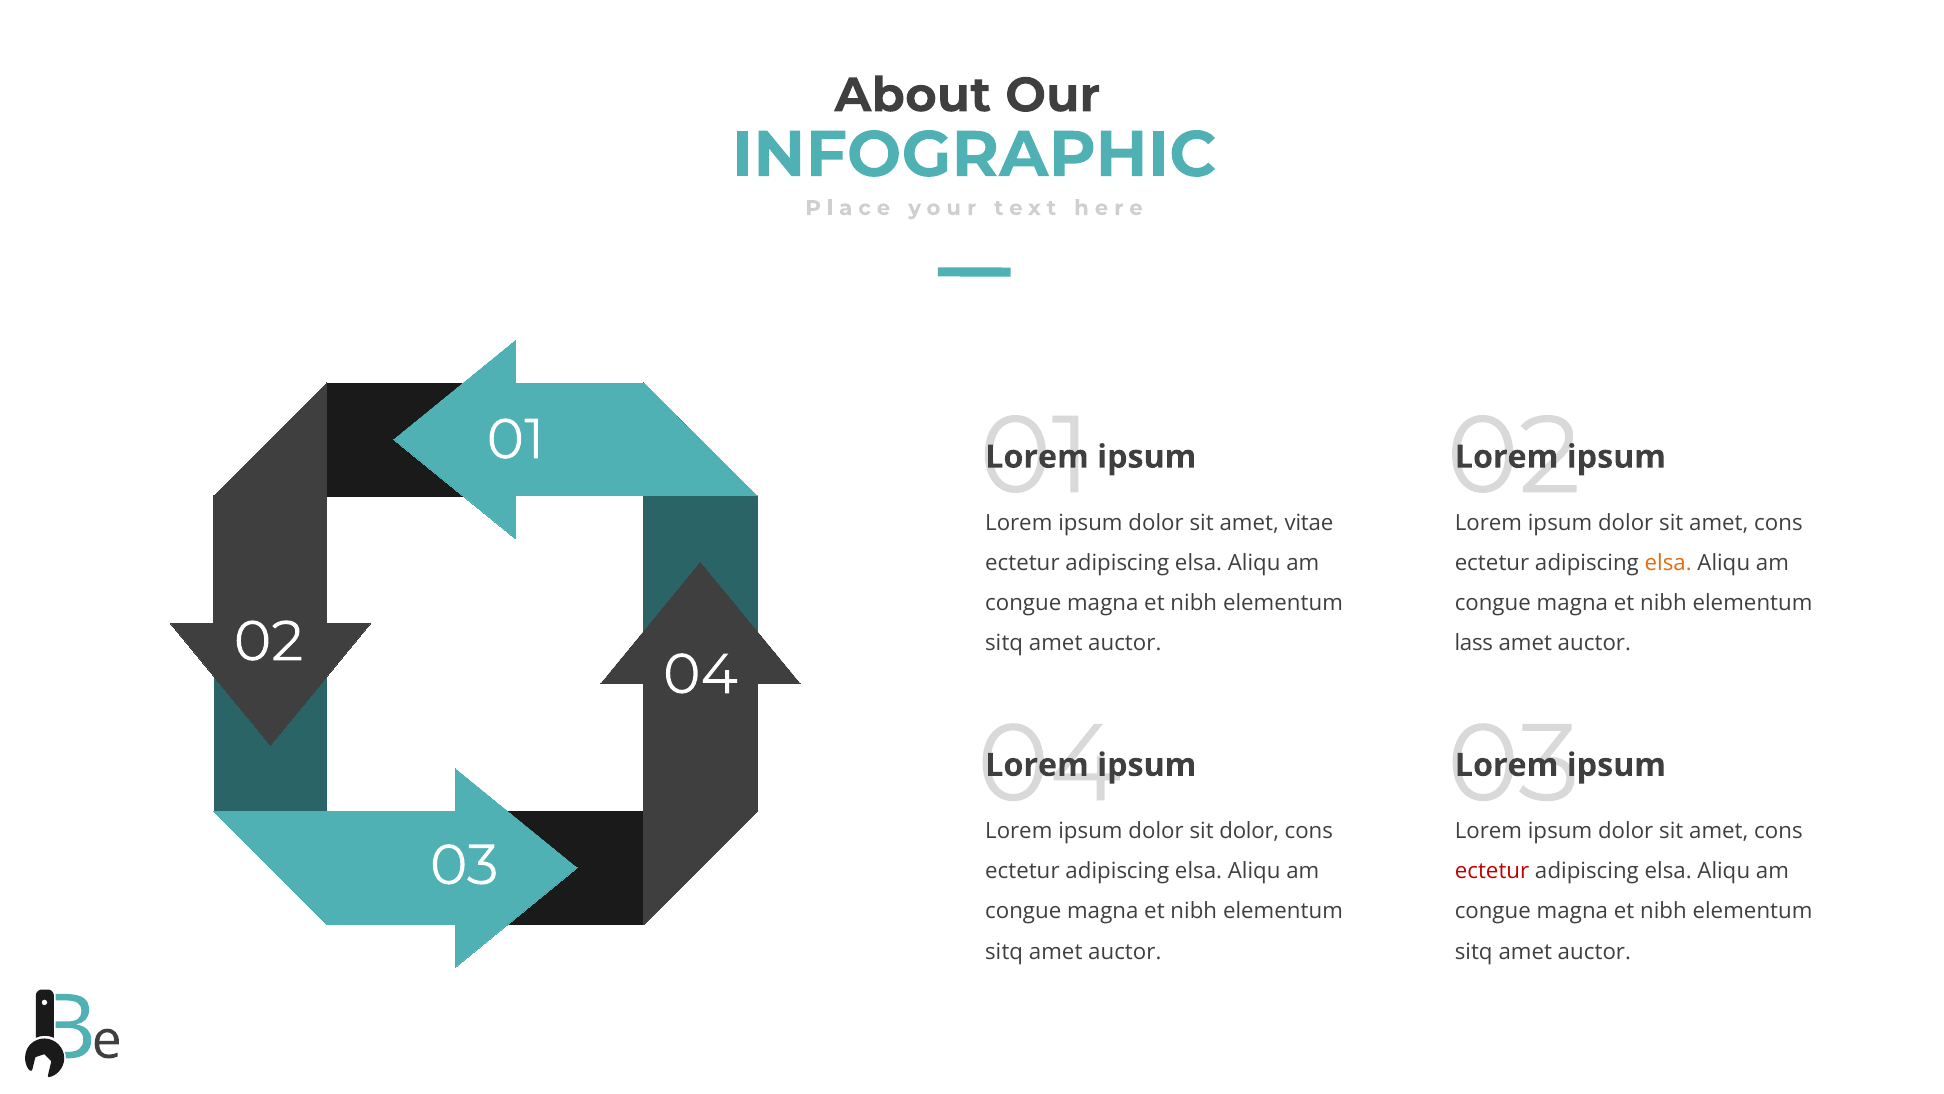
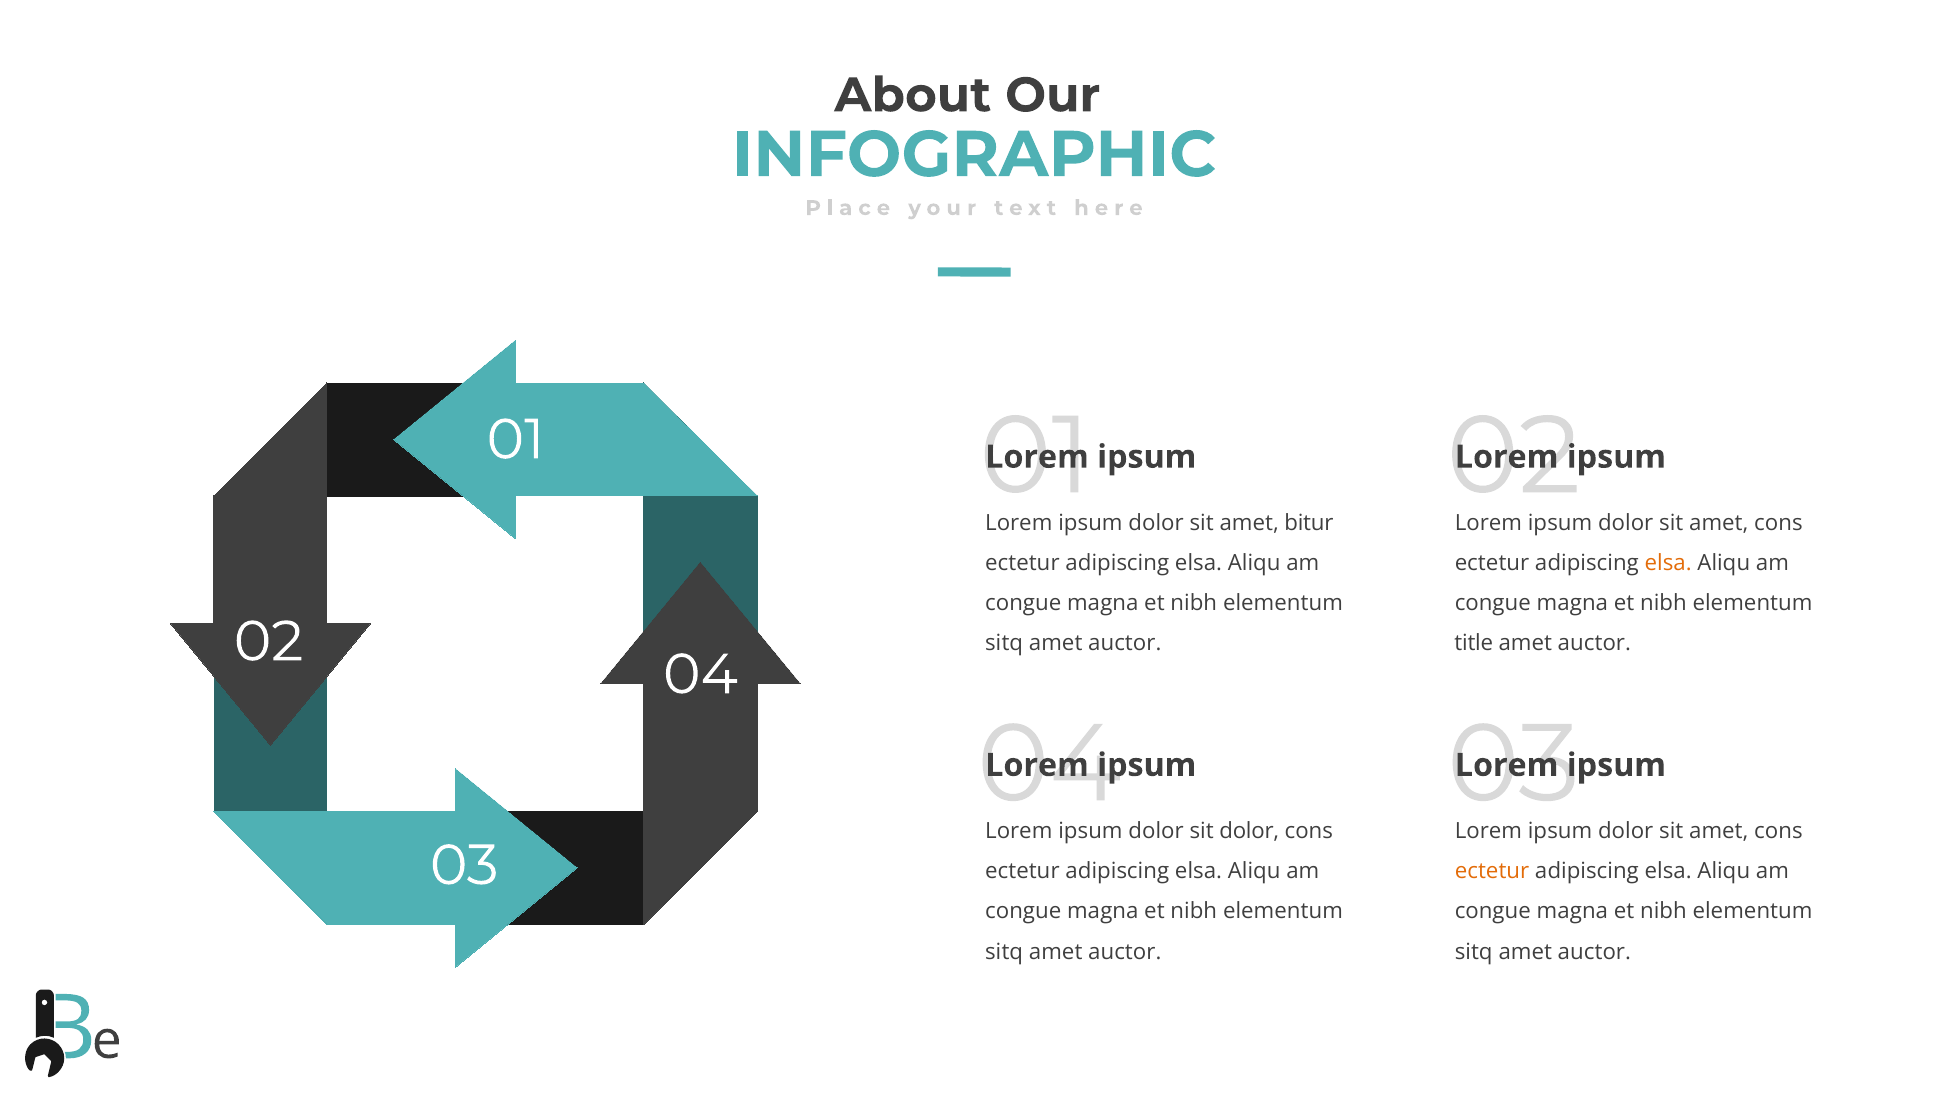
vitae: vitae -> bitur
lass: lass -> title
ectetur at (1492, 871) colour: red -> orange
